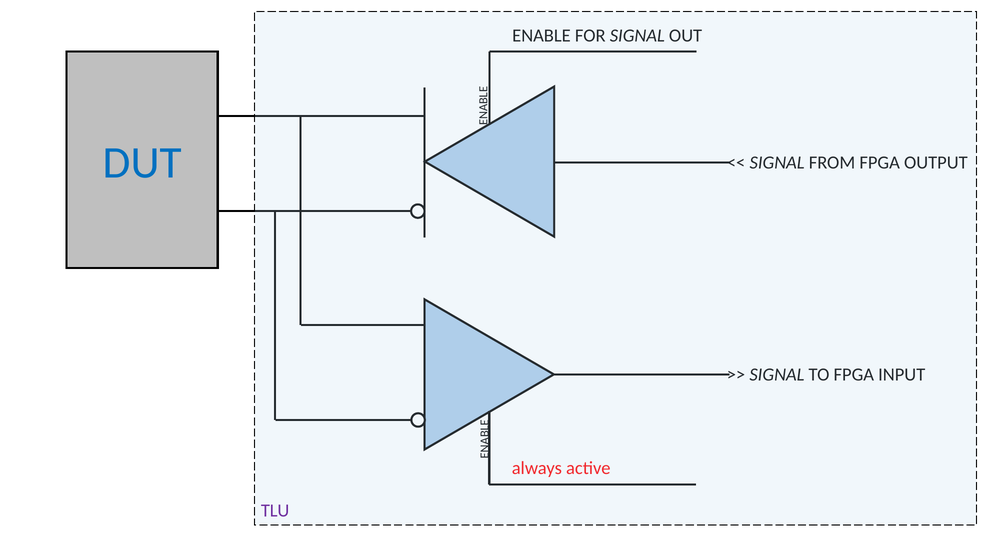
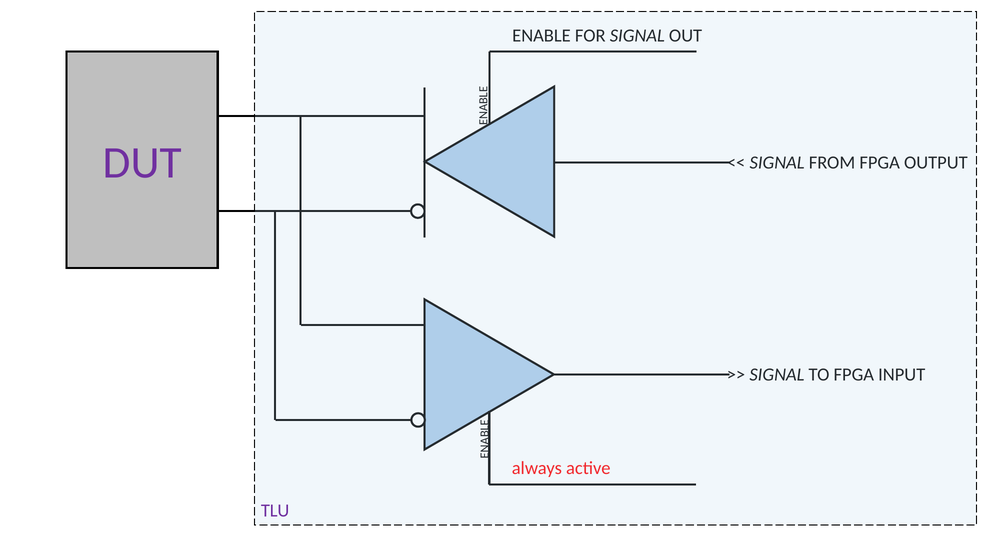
DUT colour: blue -> purple
